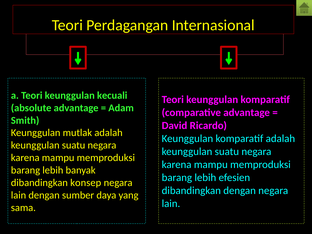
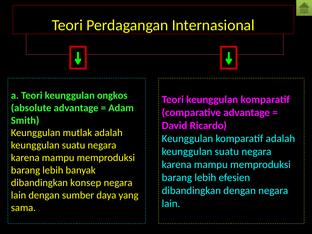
kecuali: kecuali -> ongkos
